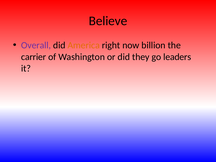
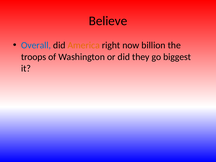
Overall colour: purple -> blue
carrier: carrier -> troops
leaders: leaders -> biggest
